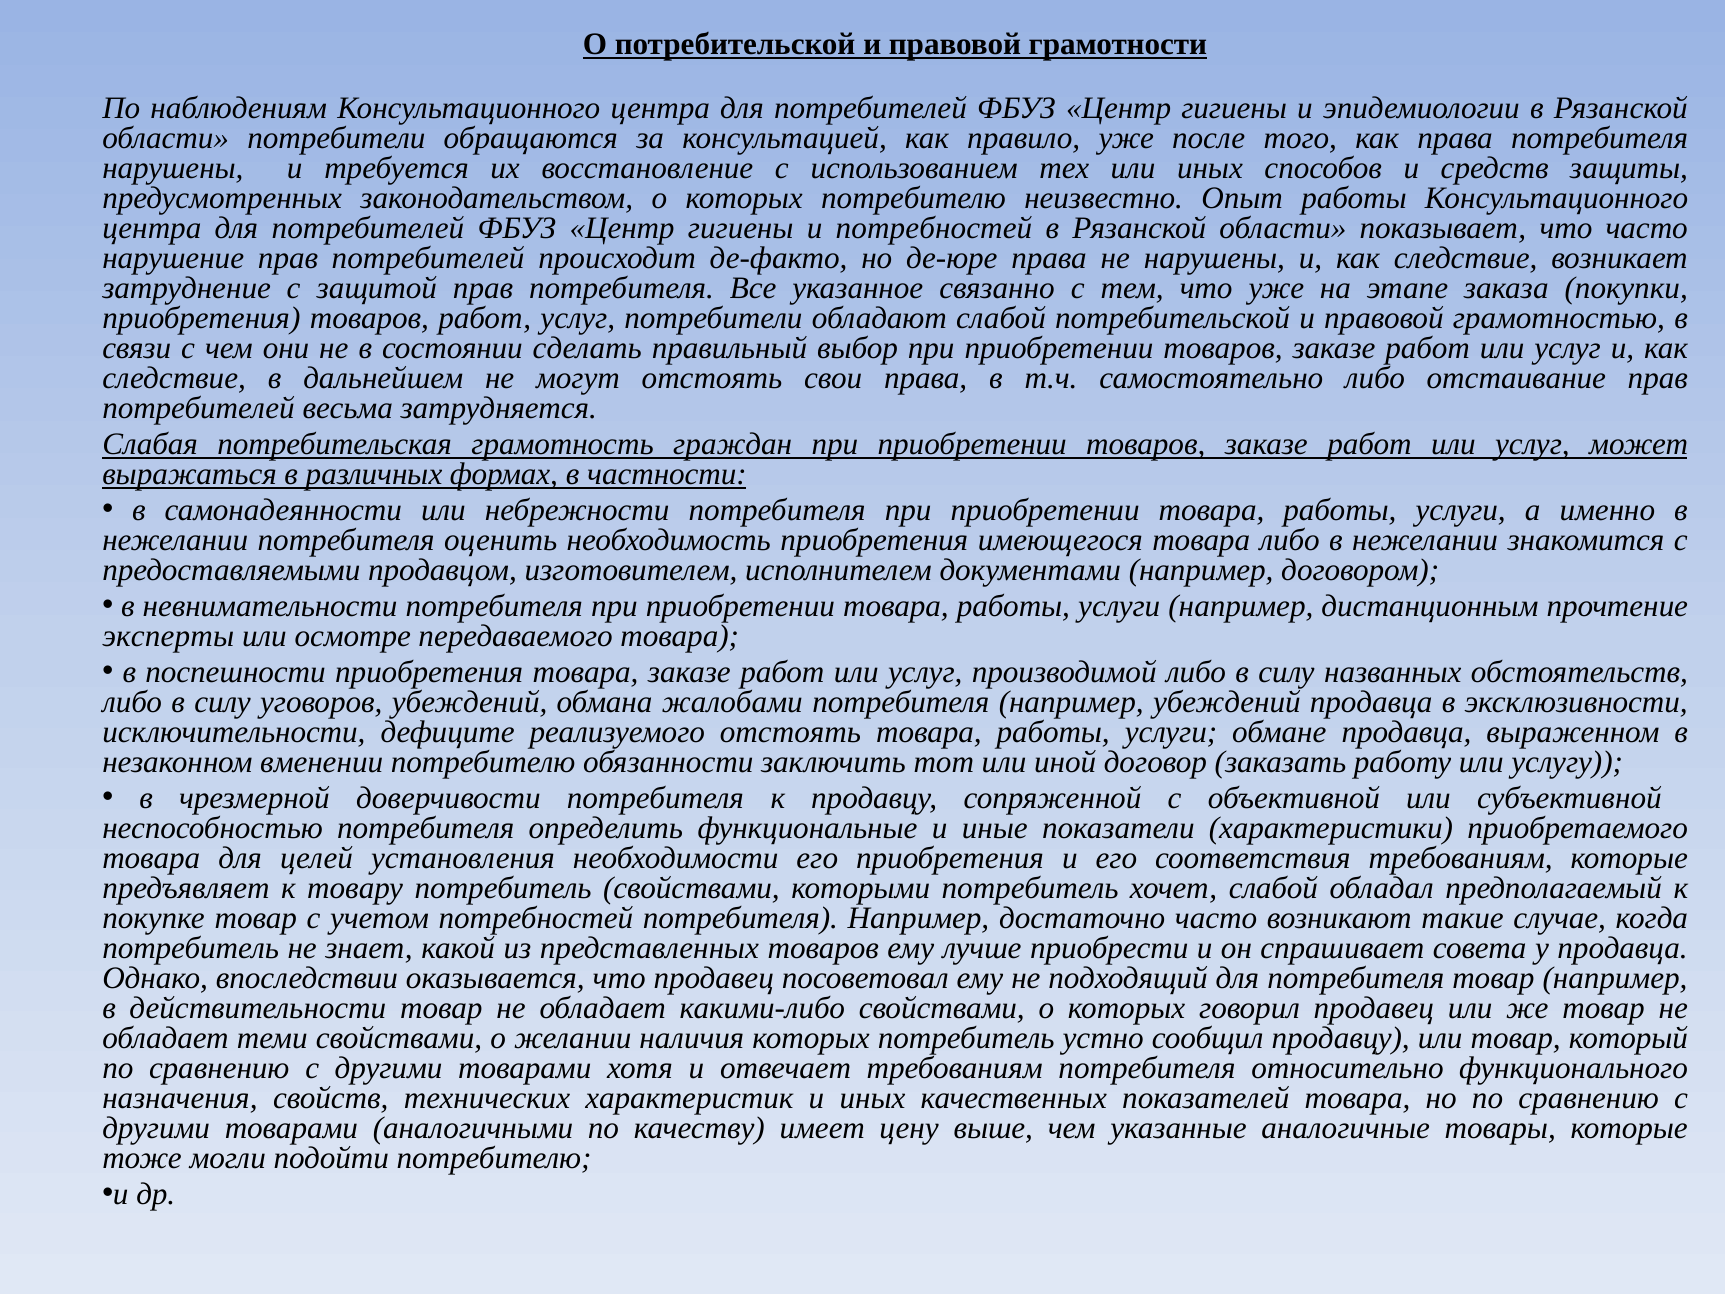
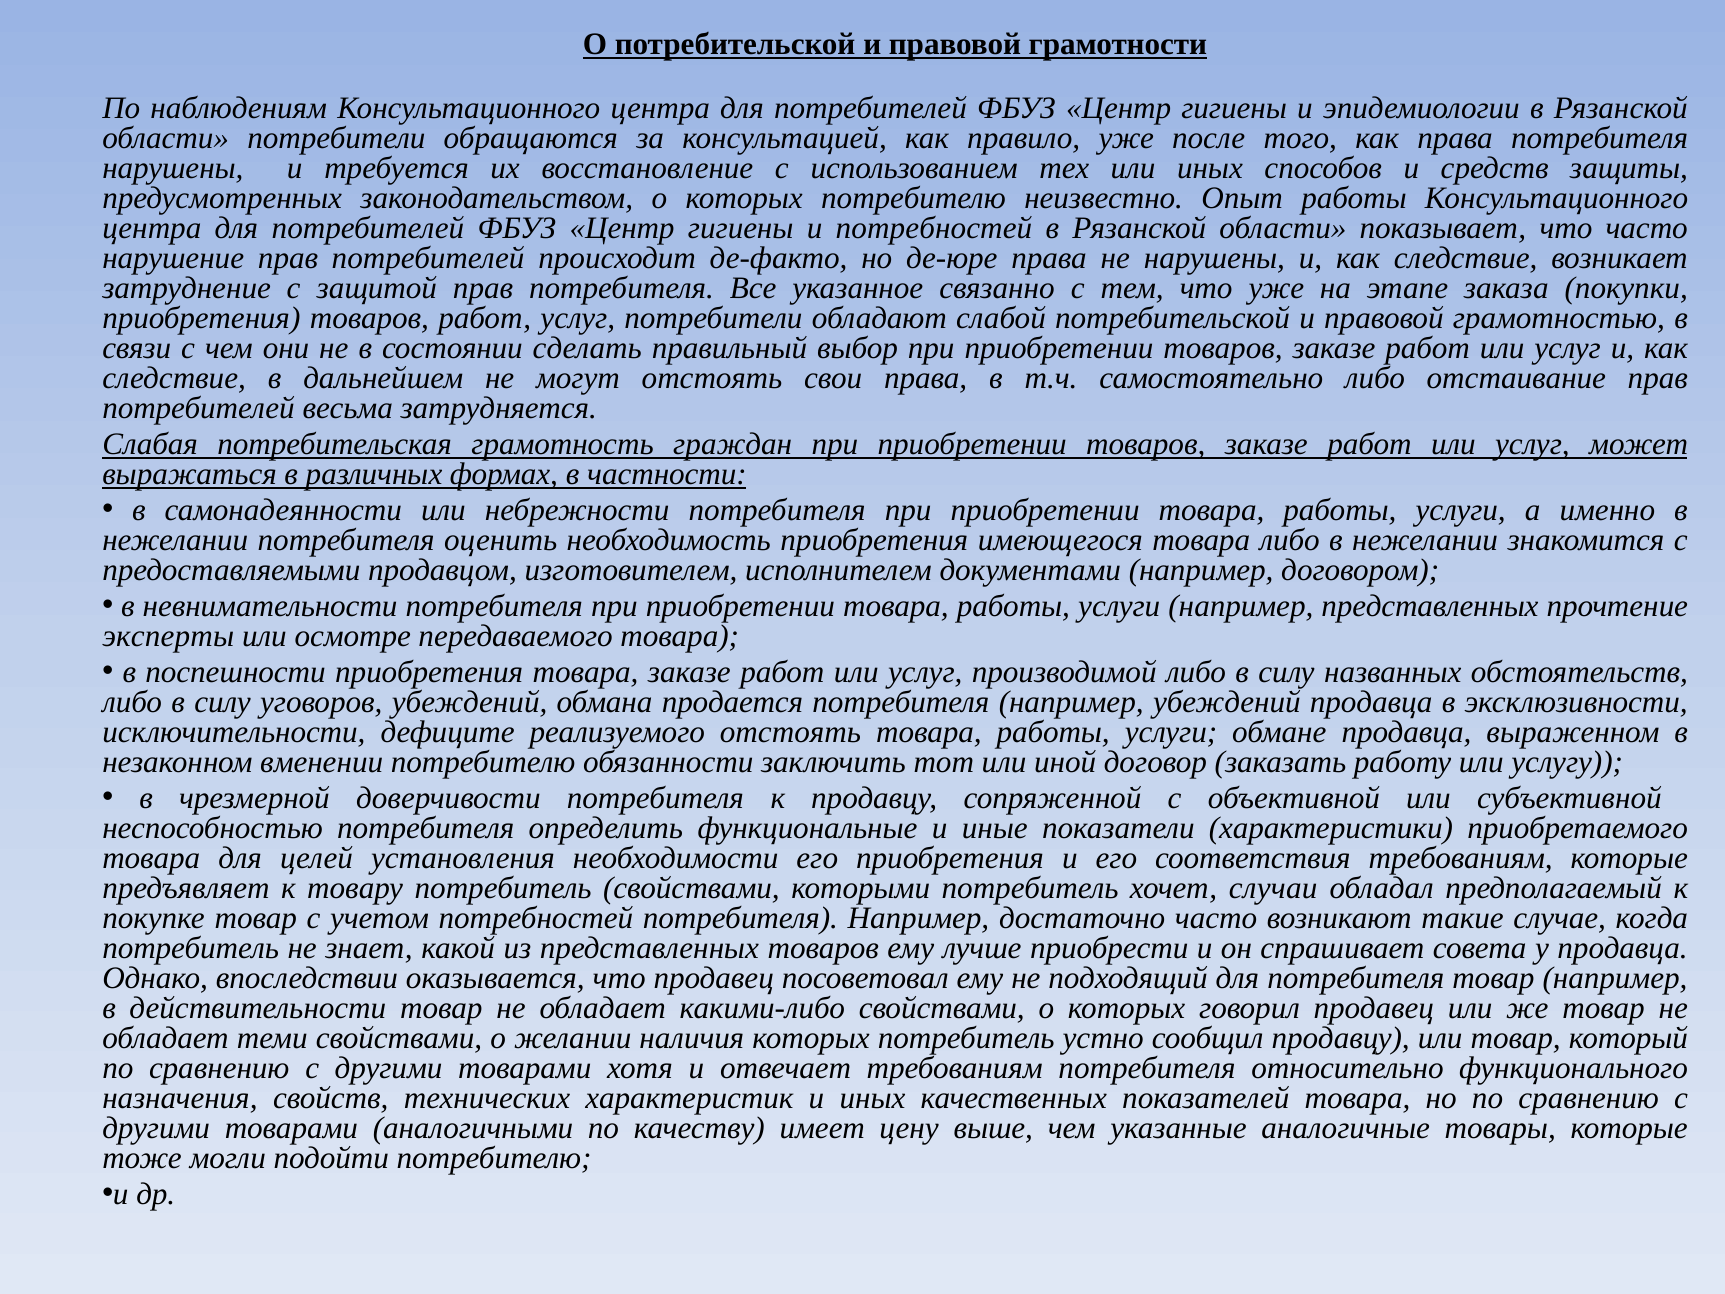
например дистанционным: дистанционным -> представленных
жалобами: жалобами -> продается
хочет слабой: слабой -> случаи
